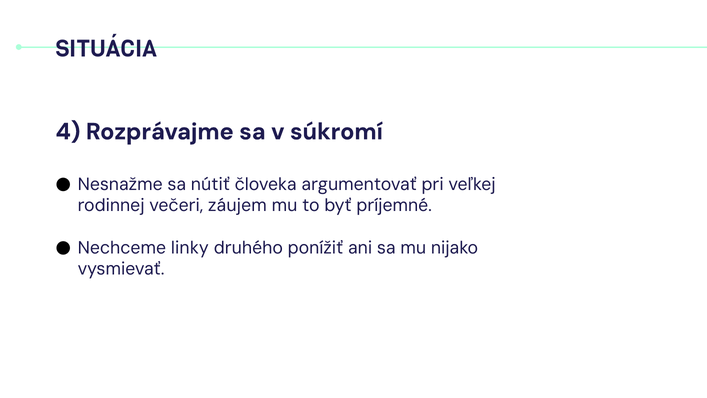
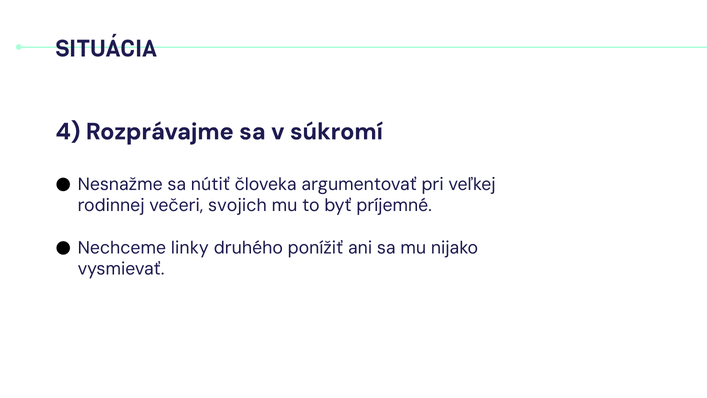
záujem: záujem -> svojich
